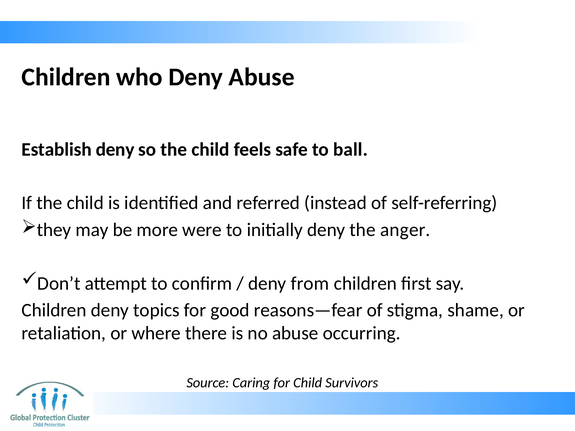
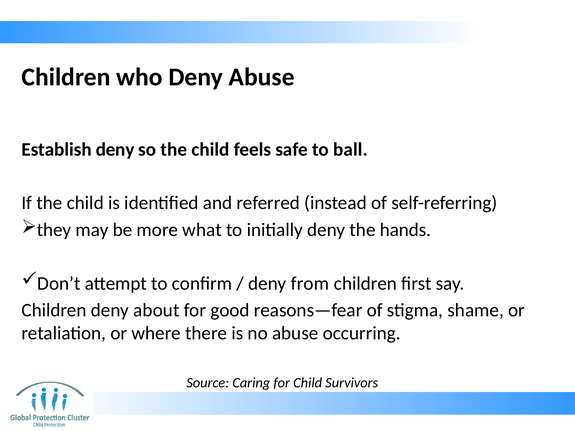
were: were -> what
anger: anger -> hands
topics: topics -> about
